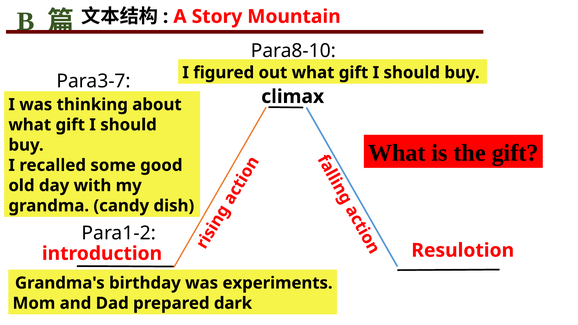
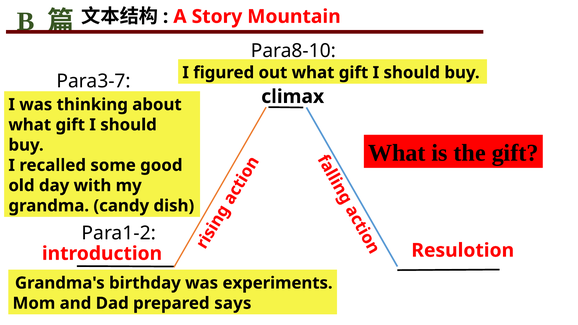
dark: dark -> says
